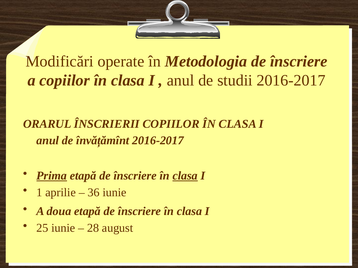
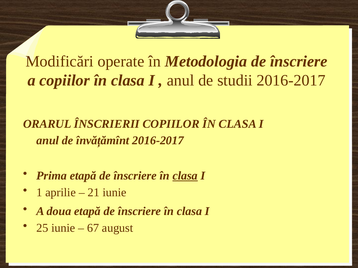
Prima underline: present -> none
36: 36 -> 21
28: 28 -> 67
